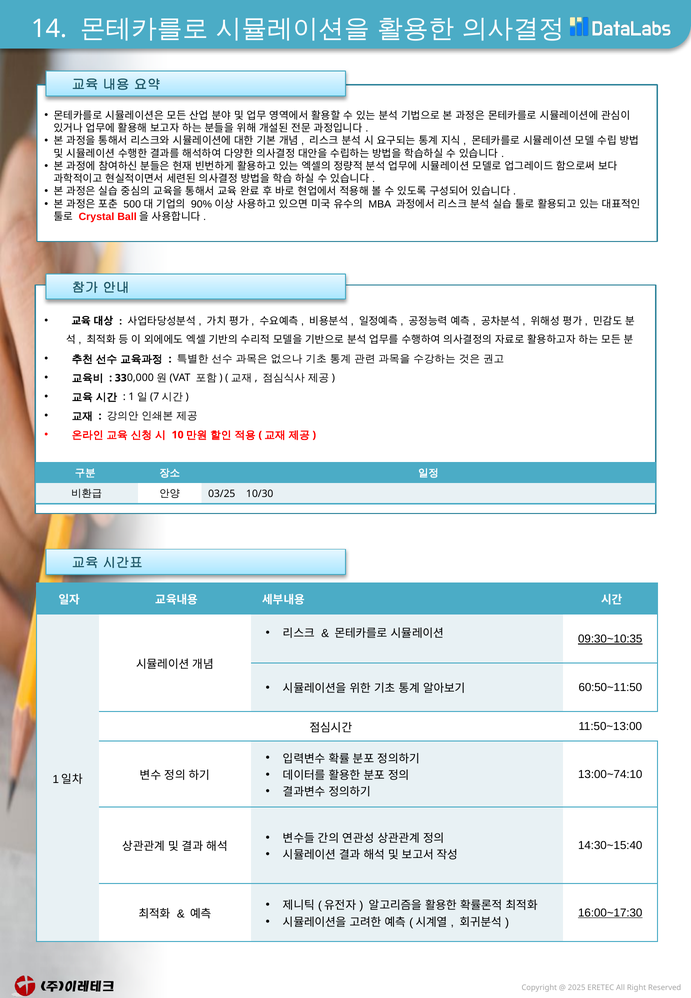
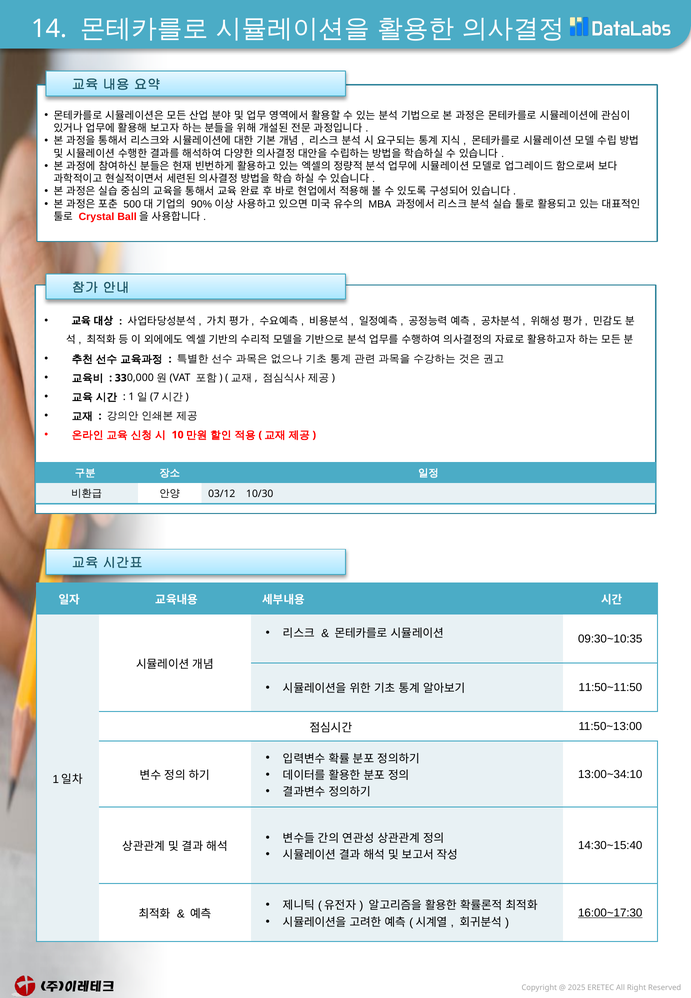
03/25: 03/25 -> 03/12
09:30~10:35 underline: present -> none
60:50~11:50: 60:50~11:50 -> 11:50~11:50
13:00~74:10: 13:00~74:10 -> 13:00~34:10
